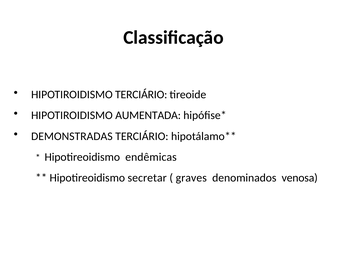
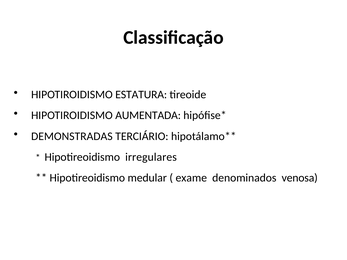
HIPOTIROIDISMO TERCIÁRIO: TERCIÁRIO -> ESTATURA
endêmicas: endêmicas -> irregulares
secretar: secretar -> medular
graves: graves -> exame
